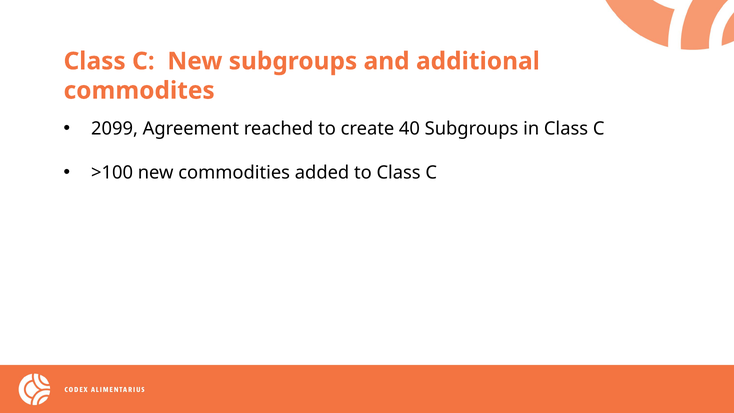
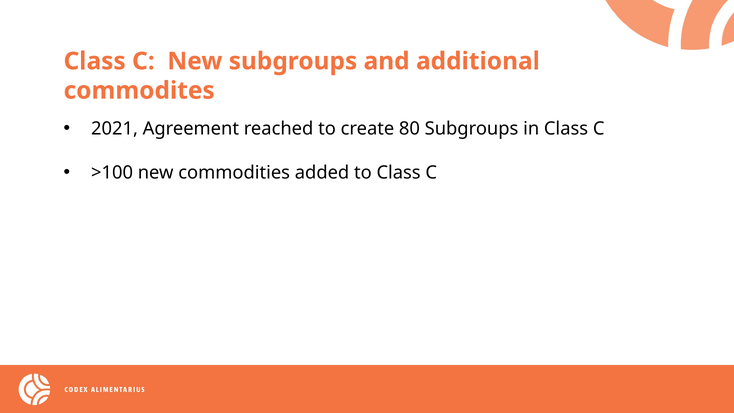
2099: 2099 -> 2021
40: 40 -> 80
